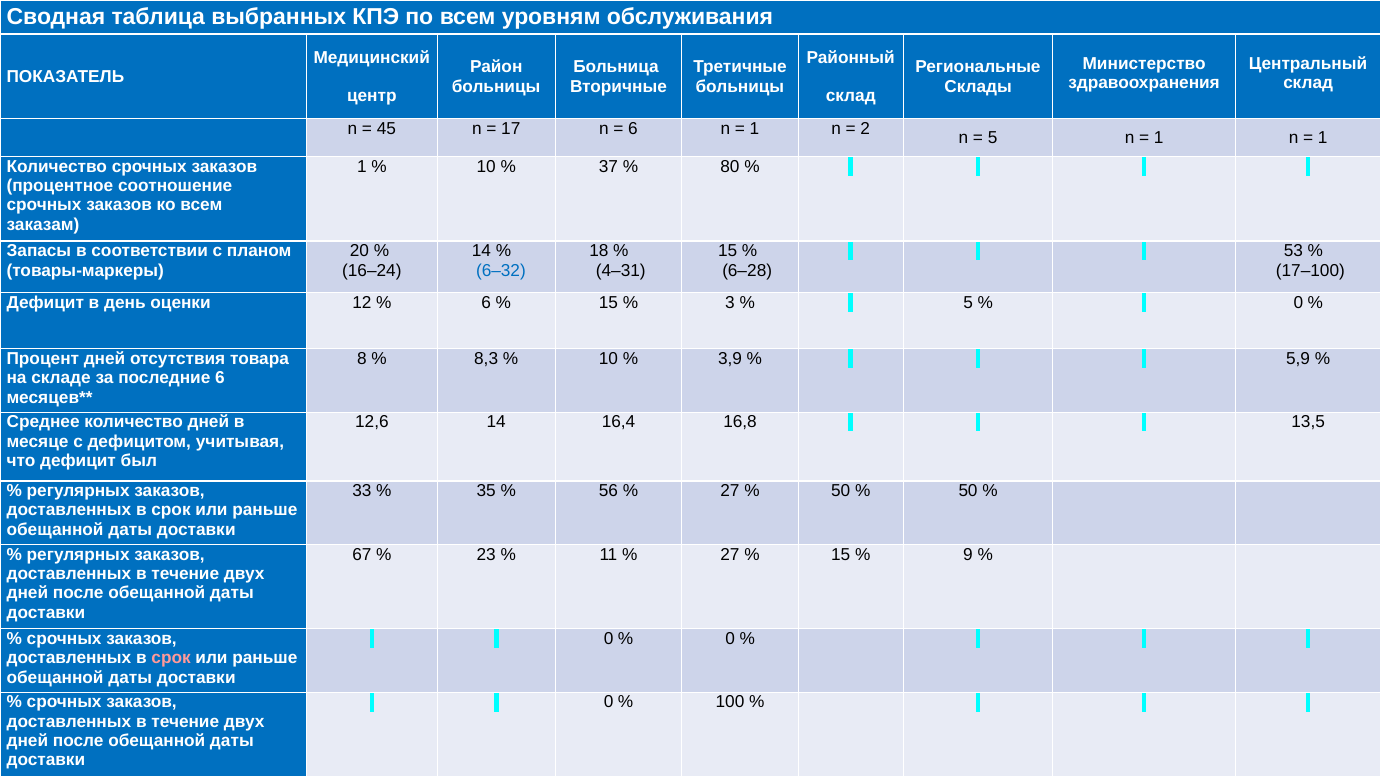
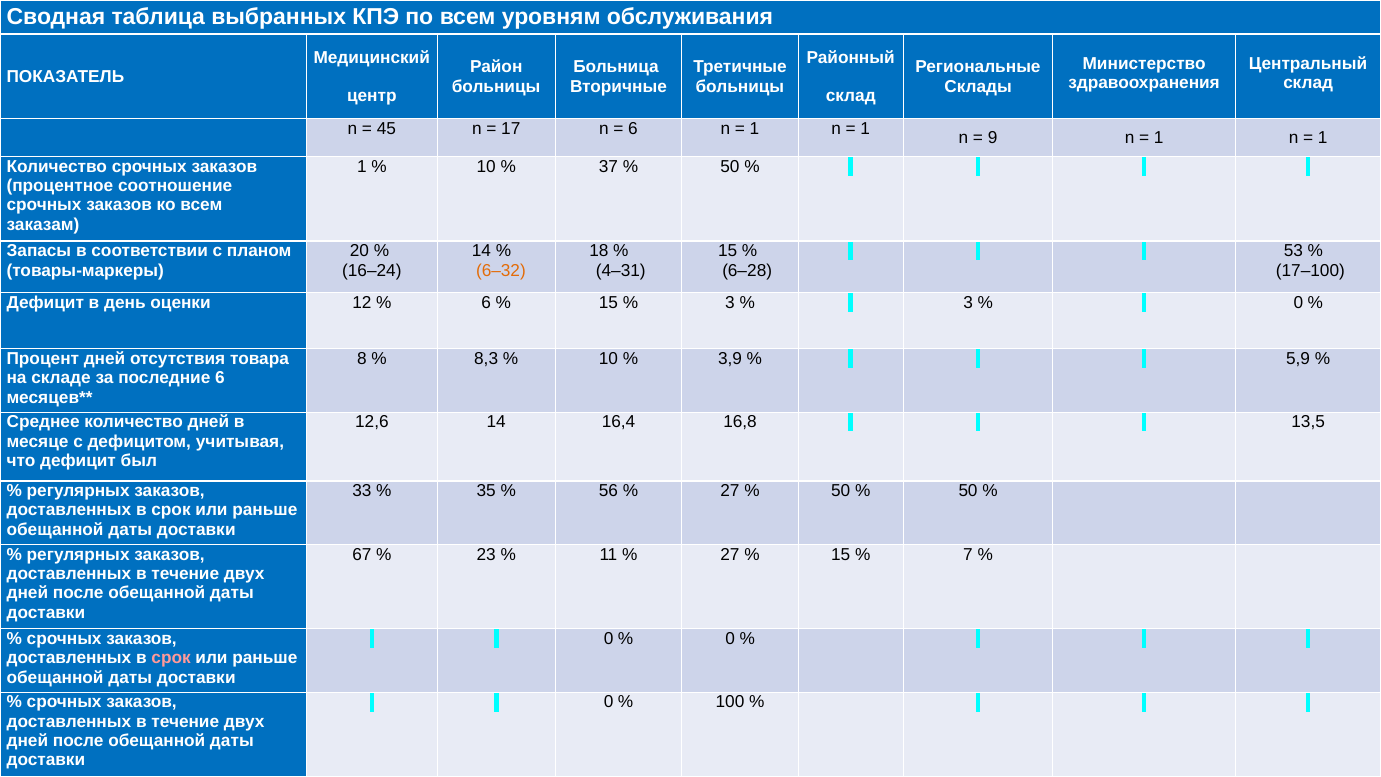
2 at (865, 129): 2 -> 1
5 at (993, 138): 5 -> 9
80 at (730, 166): 80 -> 50
6–32 colour: blue -> orange
5 at (968, 303): 5 -> 3
9: 9 -> 7
